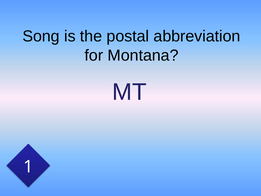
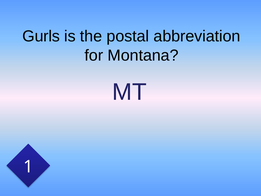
Song: Song -> Gurls
